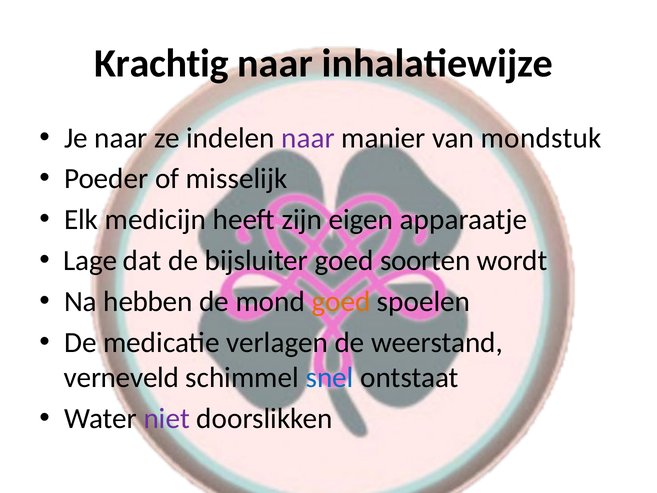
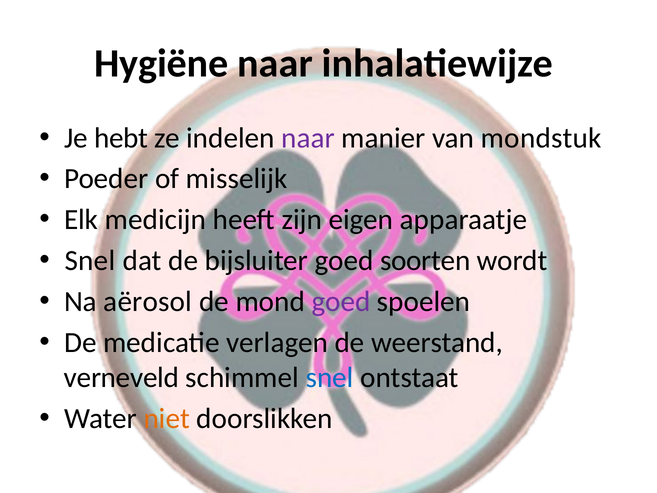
Krachtig: Krachtig -> Hygiëne
Je naar: naar -> hebt
Lage at (90, 261): Lage -> Snel
hebben: hebben -> aërosol
goed at (341, 301) colour: orange -> purple
niet colour: purple -> orange
